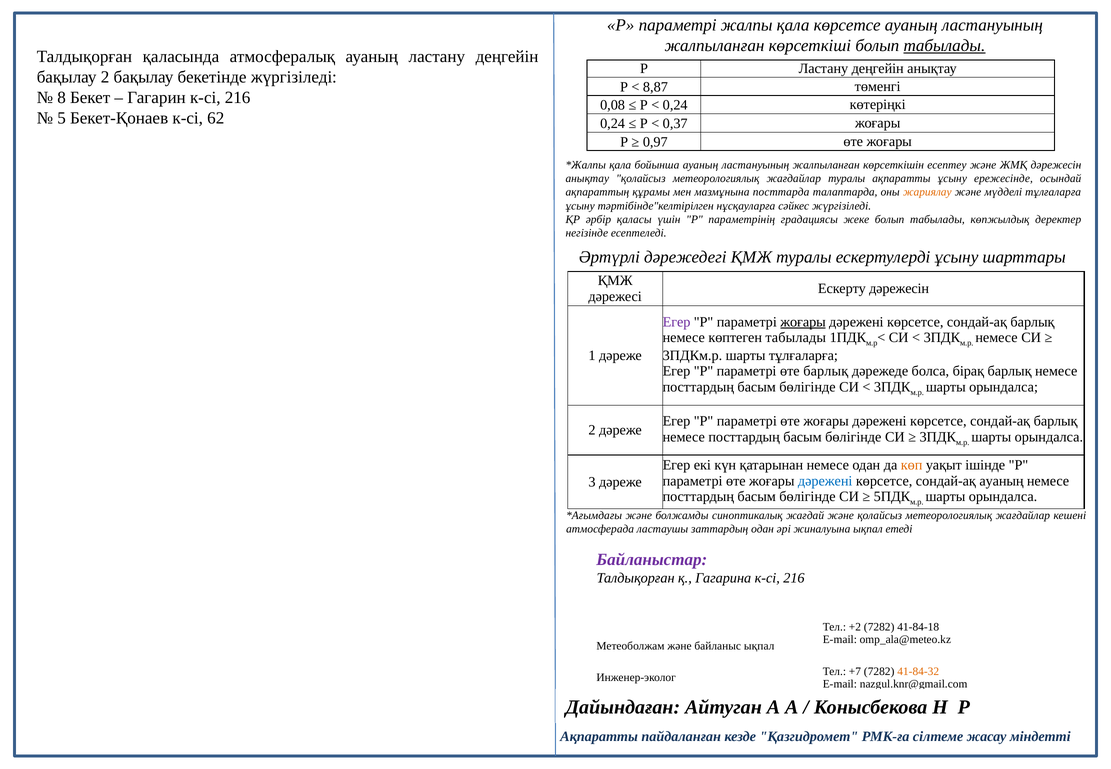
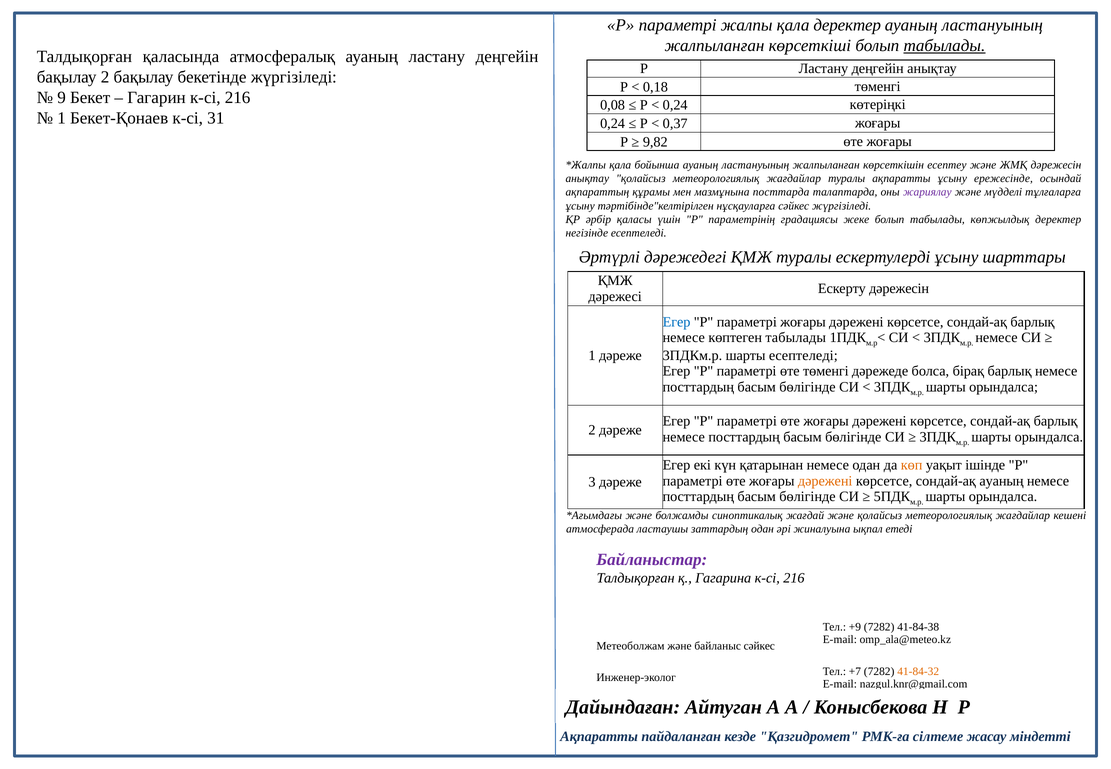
қала көрсетсе: көрсетсе -> деректер
8,87: 8,87 -> 0,18
8: 8 -> 9
5 at (62, 118): 5 -> 1
62: 62 -> 31
0,97: 0,97 -> 9,82
жариялау colour: orange -> purple
Егер at (677, 322) colour: purple -> blue
жоғары at (803, 322) underline: present -> none
шарты тұлғаларға: тұлғаларға -> есептеледі
өте барлық: барлық -> төменгі
дәрежені at (825, 481) colour: blue -> orange
+2: +2 -> +9
41-84-18: 41-84-18 -> 41-84-38
байланыс ықпал: ықпал -> сәйкес
